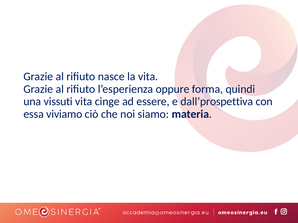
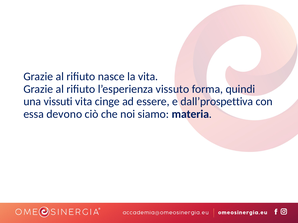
oppure: oppure -> vissuto
viviamo: viviamo -> devono
